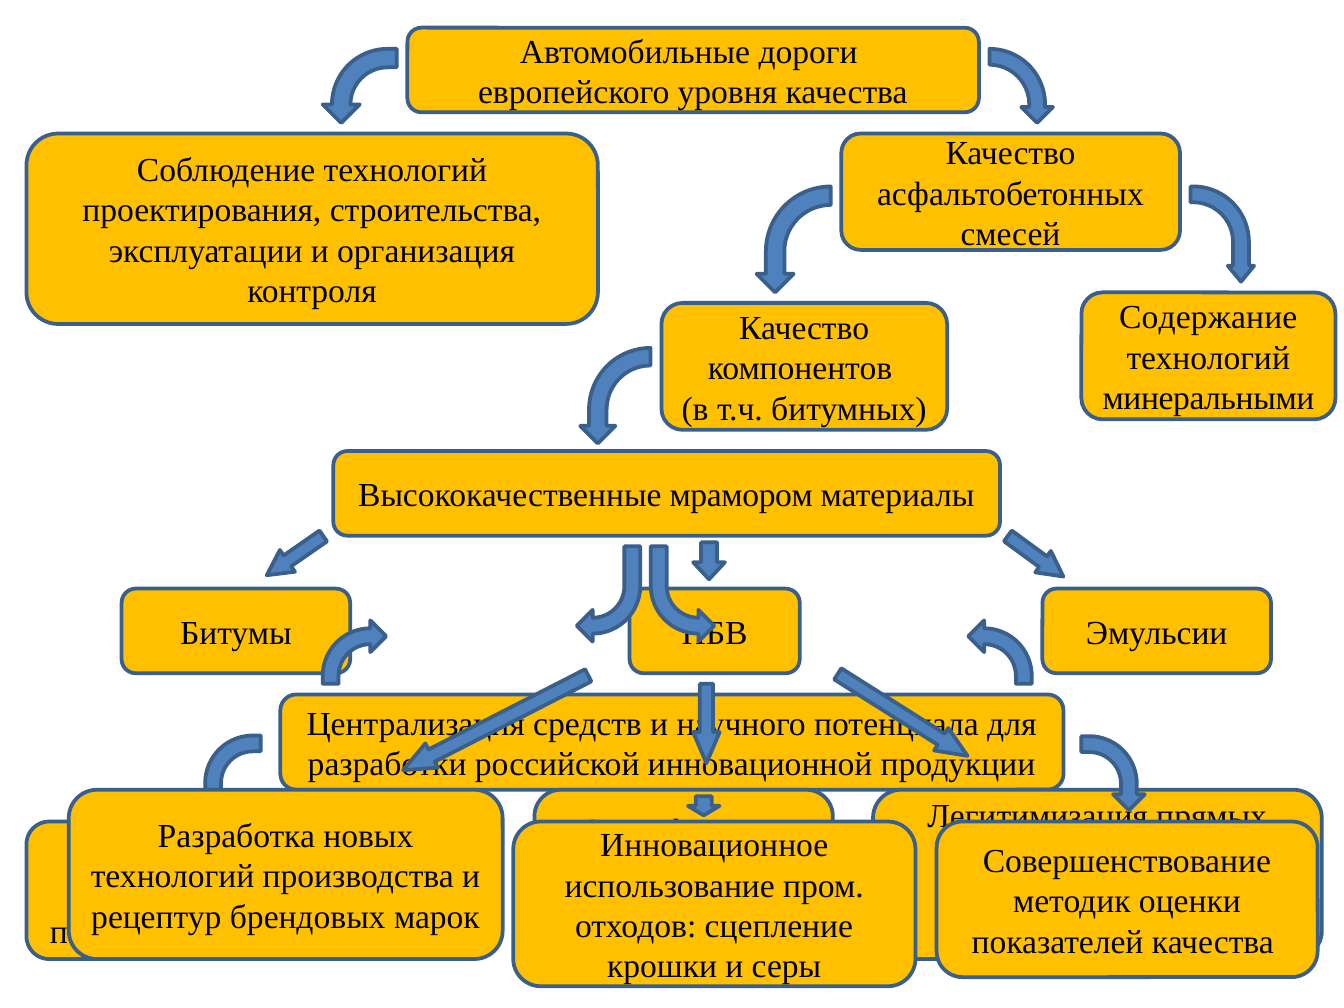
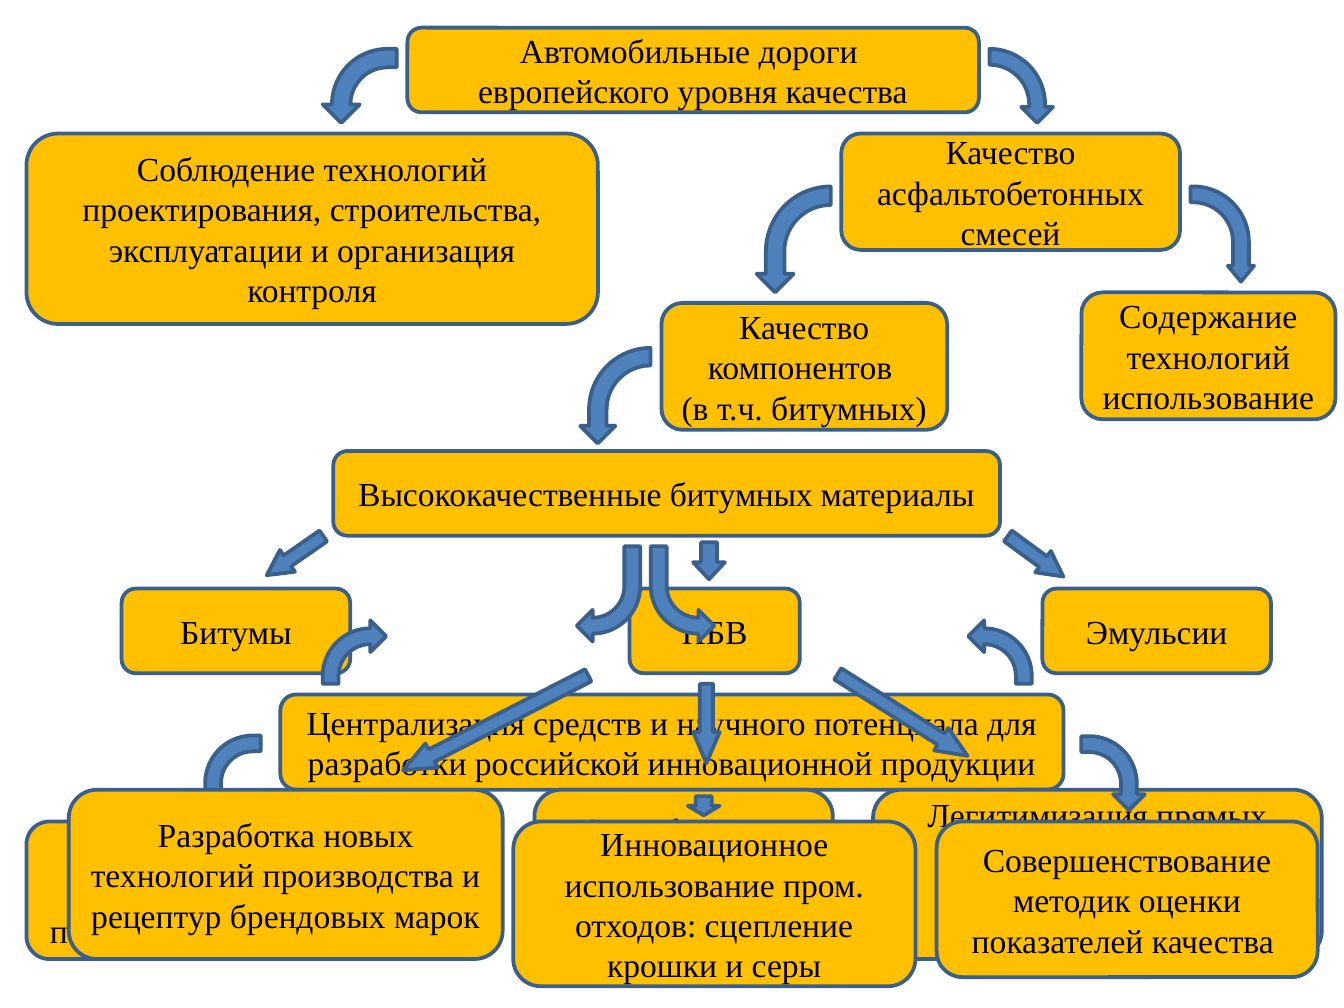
минеральными at (1208, 399): минеральными -> использование
Высококачественные мрамором: мрамором -> битумных
